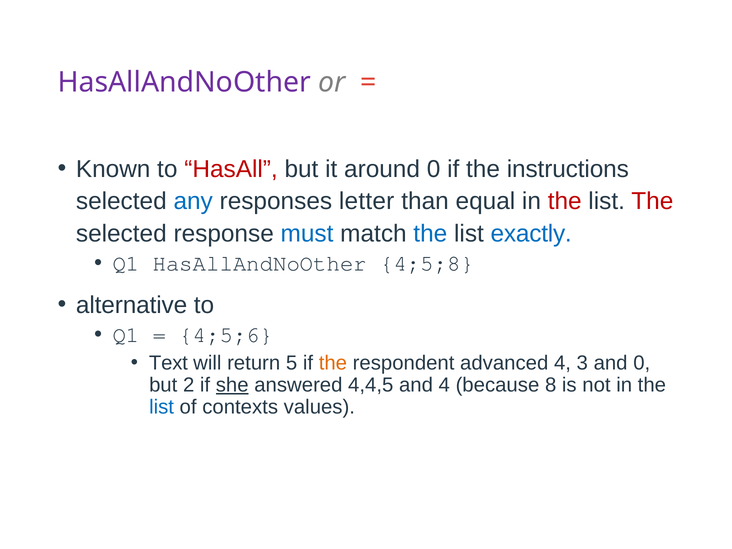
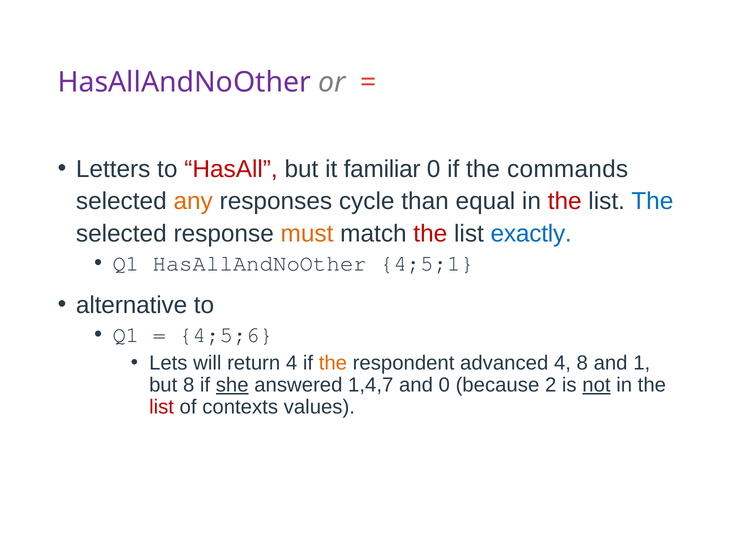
Known: Known -> Letters
around: around -> familiar
instructions: instructions -> commands
any colour: blue -> orange
letter: letter -> cycle
The at (652, 201) colour: red -> blue
must colour: blue -> orange
the at (430, 233) colour: blue -> red
4;5;8: 4;5;8 -> 4;5;1
Text: Text -> Lets
return 5: 5 -> 4
4 3: 3 -> 8
and 0: 0 -> 1
but 2: 2 -> 8
4,4,5: 4,4,5 -> 1,4,7
and 4: 4 -> 0
8: 8 -> 2
not underline: none -> present
list at (162, 407) colour: blue -> red
